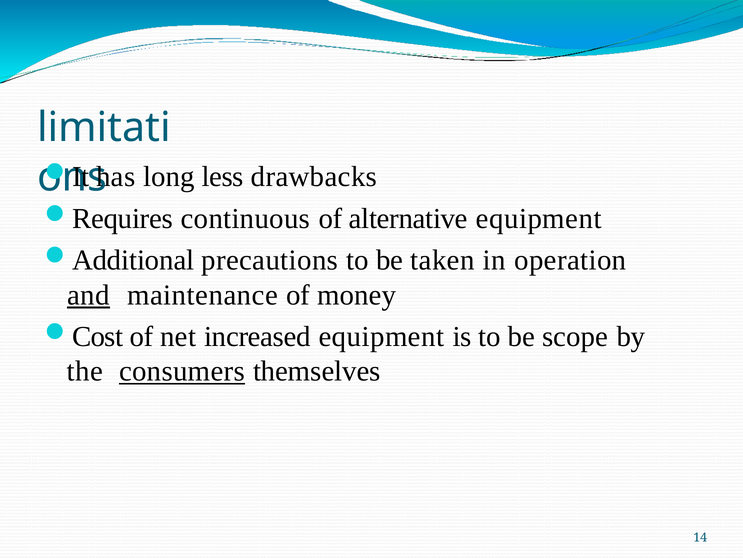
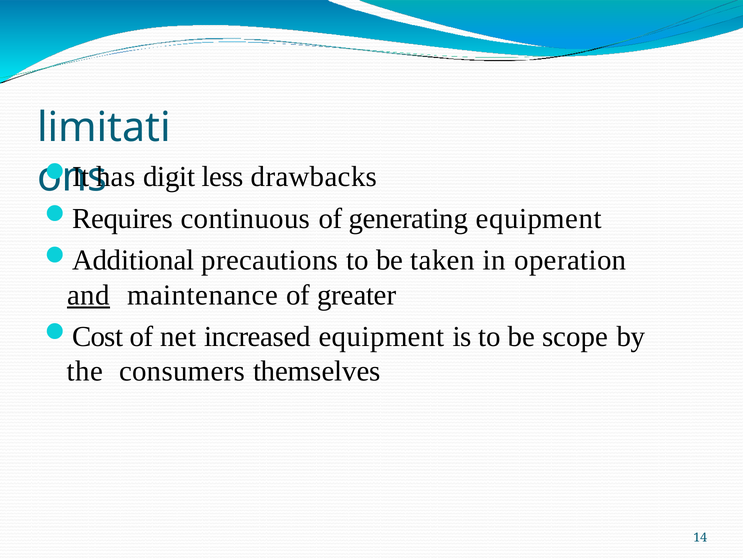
long: long -> digit
alternative: alternative -> generating
money: money -> greater
consumers underline: present -> none
